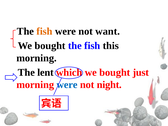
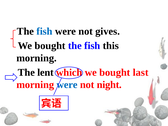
fish at (44, 31) colour: orange -> blue
want: want -> gives
just: just -> last
